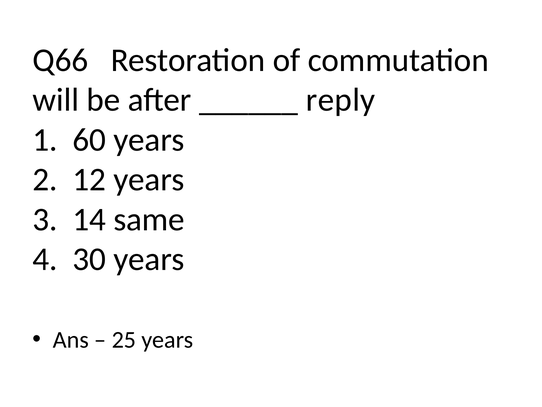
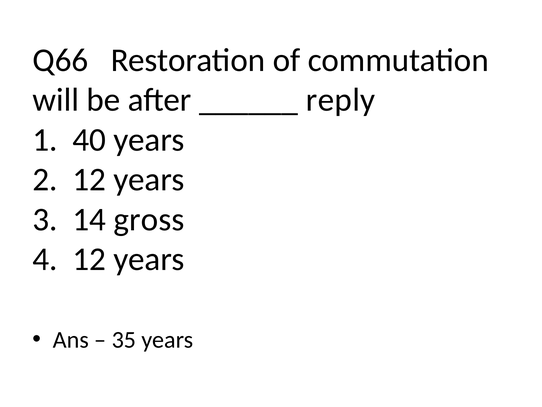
60: 60 -> 40
same: same -> gross
4 30: 30 -> 12
25: 25 -> 35
